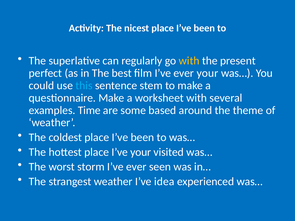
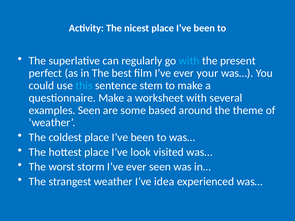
with at (189, 61) colour: yellow -> light blue
examples Time: Time -> Seen
I’ve your: your -> look
